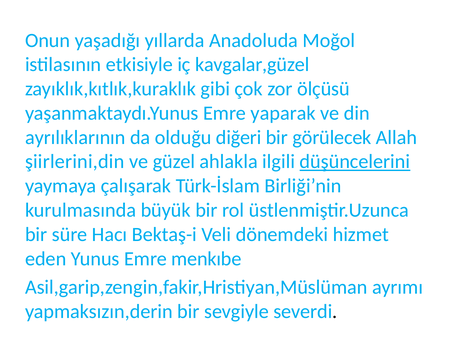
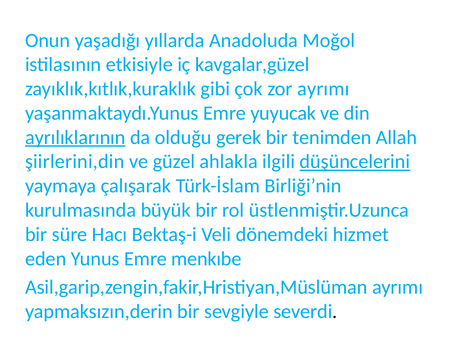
zor ölçüsü: ölçüsü -> ayrımı
yaparak: yaparak -> yuyucak
ayrılıklarının underline: none -> present
diğeri: diğeri -> gerek
görülecek: görülecek -> tenimden
